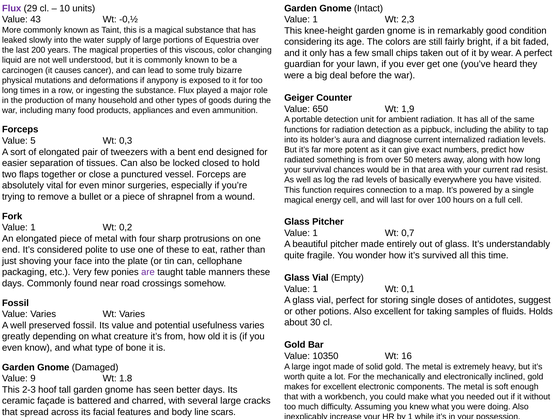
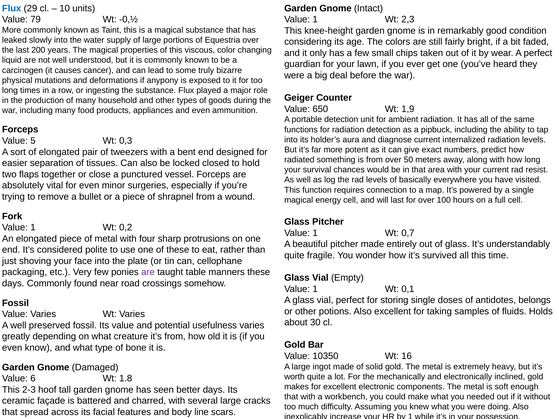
Flux at (12, 8) colour: purple -> blue
43: 43 -> 79
suggest: suggest -> belongs
9: 9 -> 6
